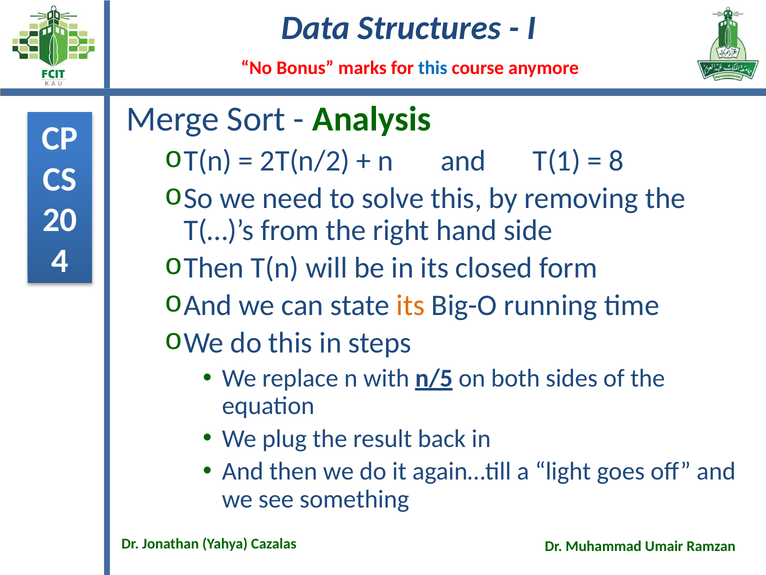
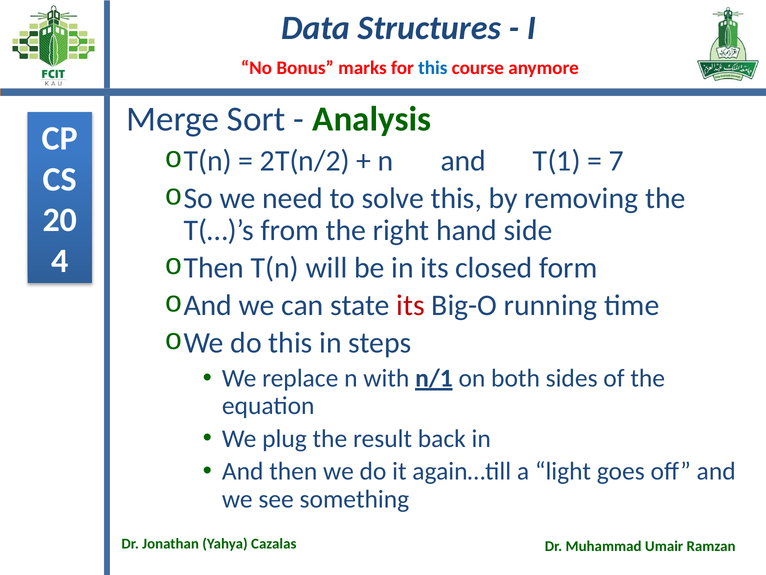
8: 8 -> 7
its at (410, 305) colour: orange -> red
n/5: n/5 -> n/1
